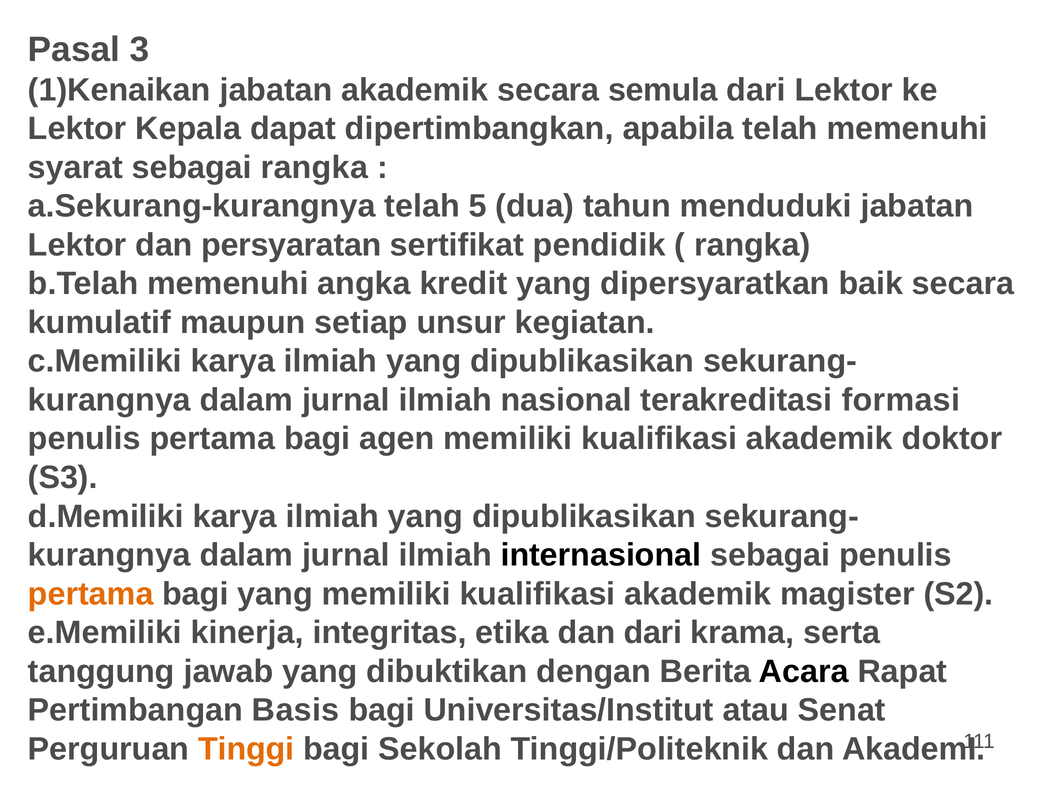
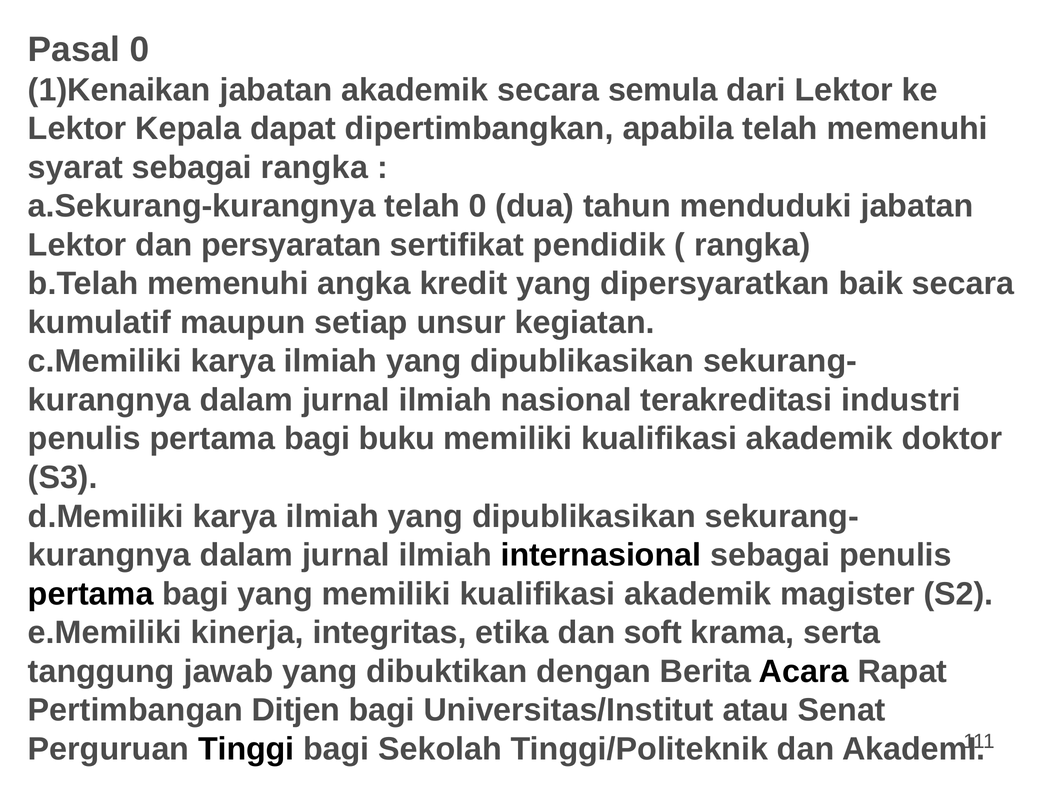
Pasal 3: 3 -> 0
telah 5: 5 -> 0
formasi: formasi -> industri
agen: agen -> buku
pertama at (91, 594) colour: orange -> black
dan dari: dari -> soft
Basis: Basis -> Ditjen
Tinggi colour: orange -> black
